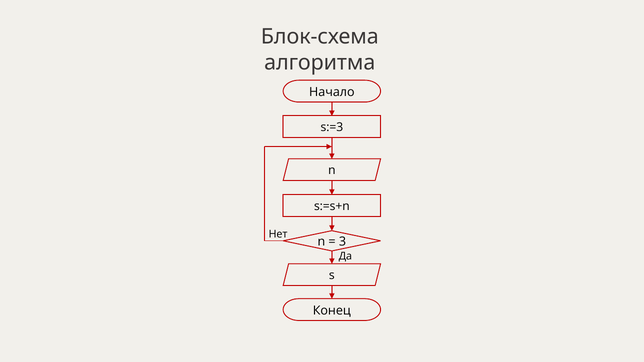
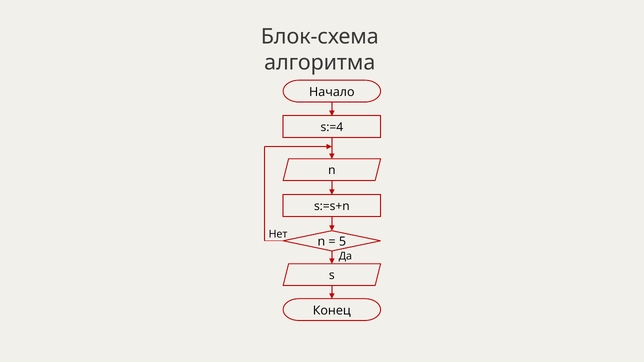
s:=3: s:=3 -> s:=4
3: 3 -> 5
